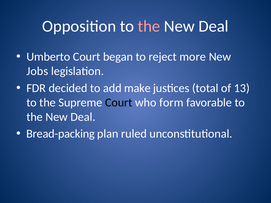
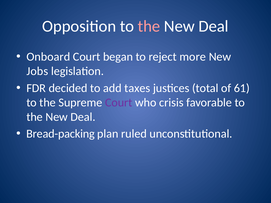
Umberto: Umberto -> Onboard
make: make -> taxes
13: 13 -> 61
Court at (119, 103) colour: black -> purple
form: form -> crisis
